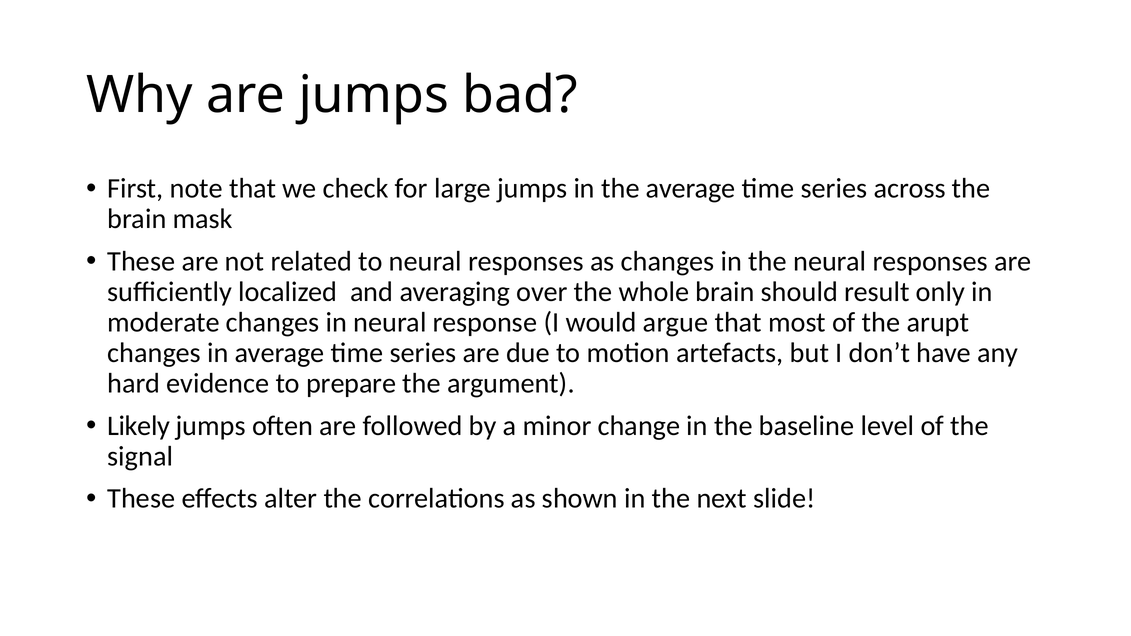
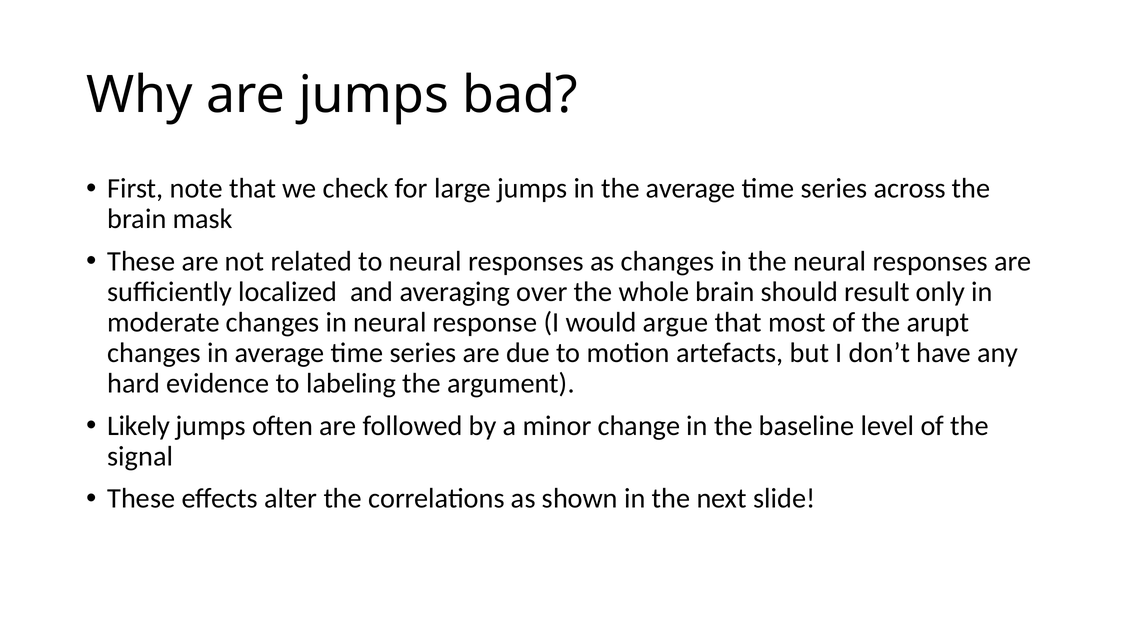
prepare: prepare -> labeling
